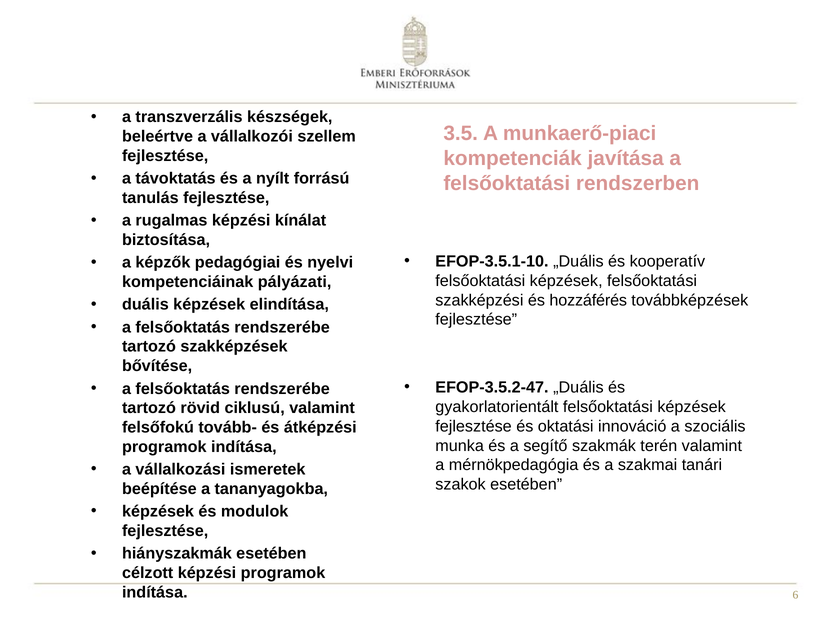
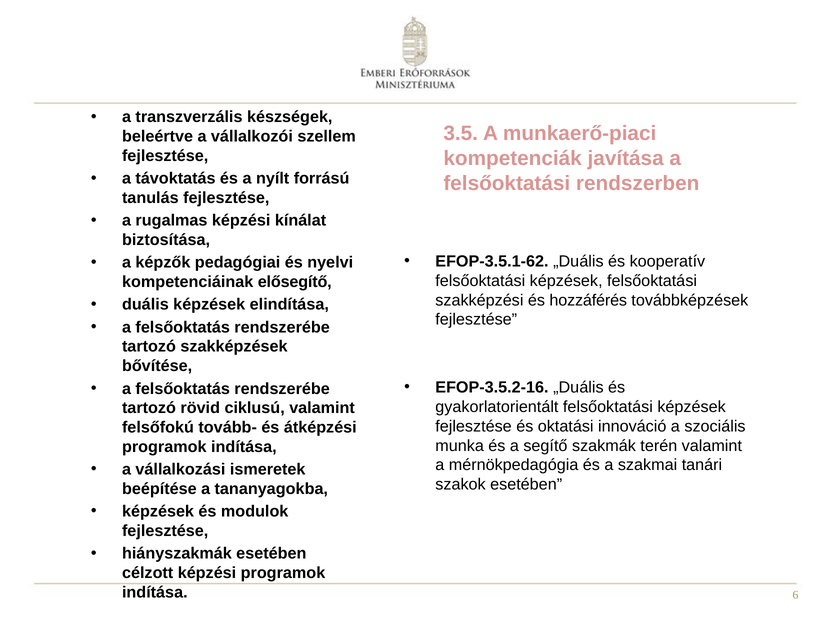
EFOP-3.5.1-10: EFOP-3.5.1-10 -> EFOP-3.5.1-62
pályázati: pályázati -> elősegítő
EFOP-3.5.2-47: EFOP-3.5.2-47 -> EFOP-3.5.2-16
